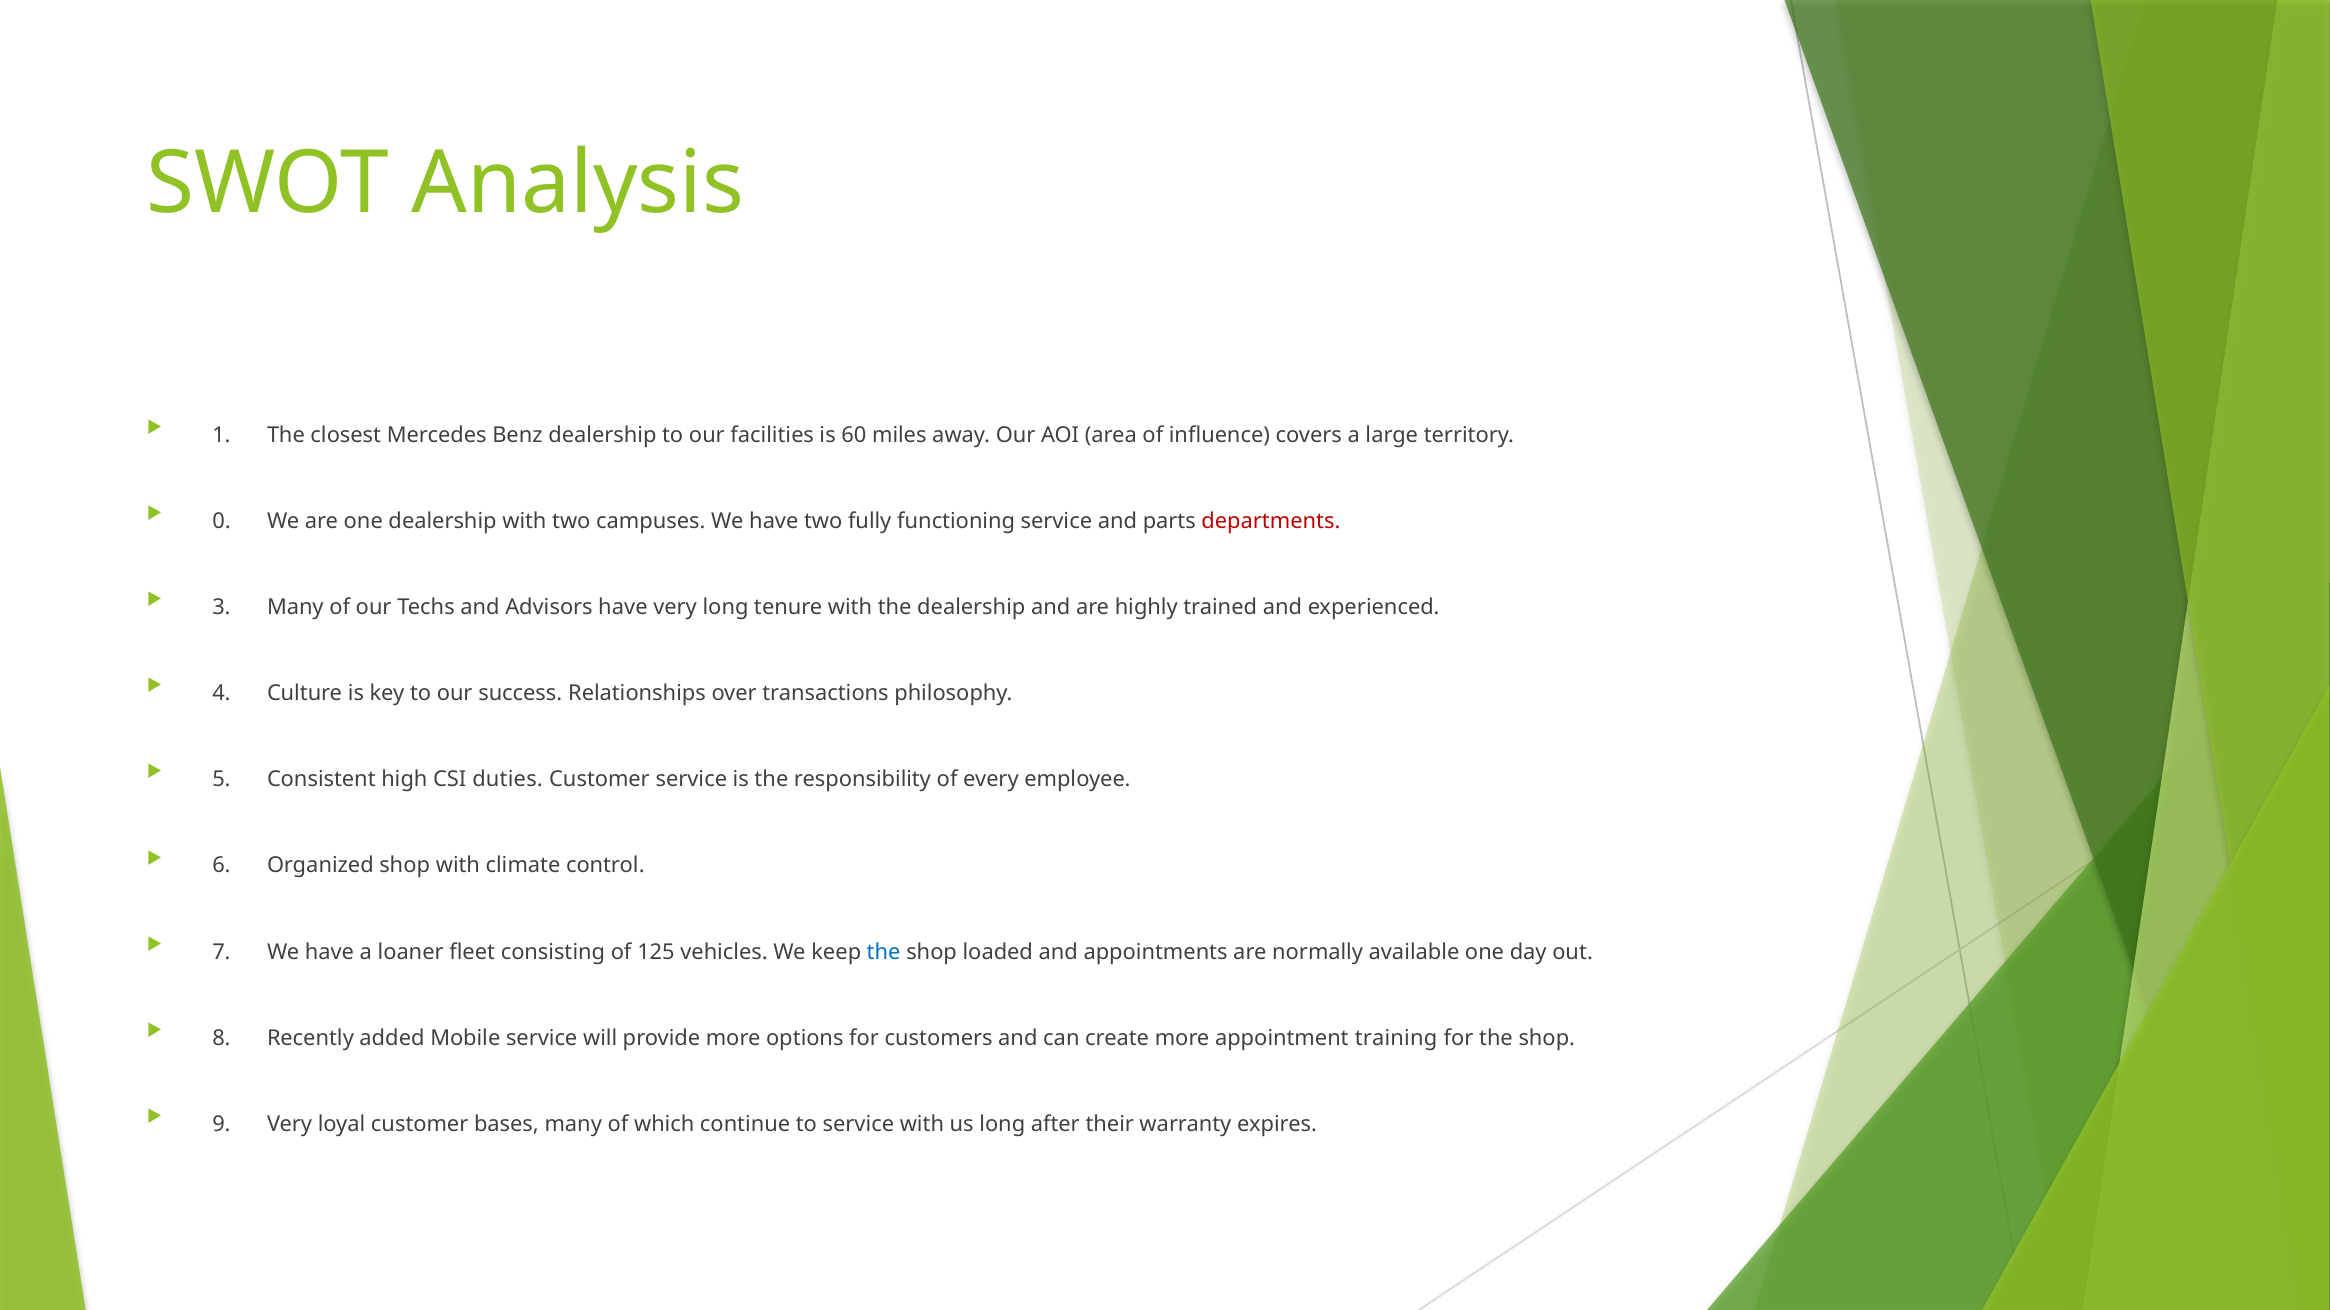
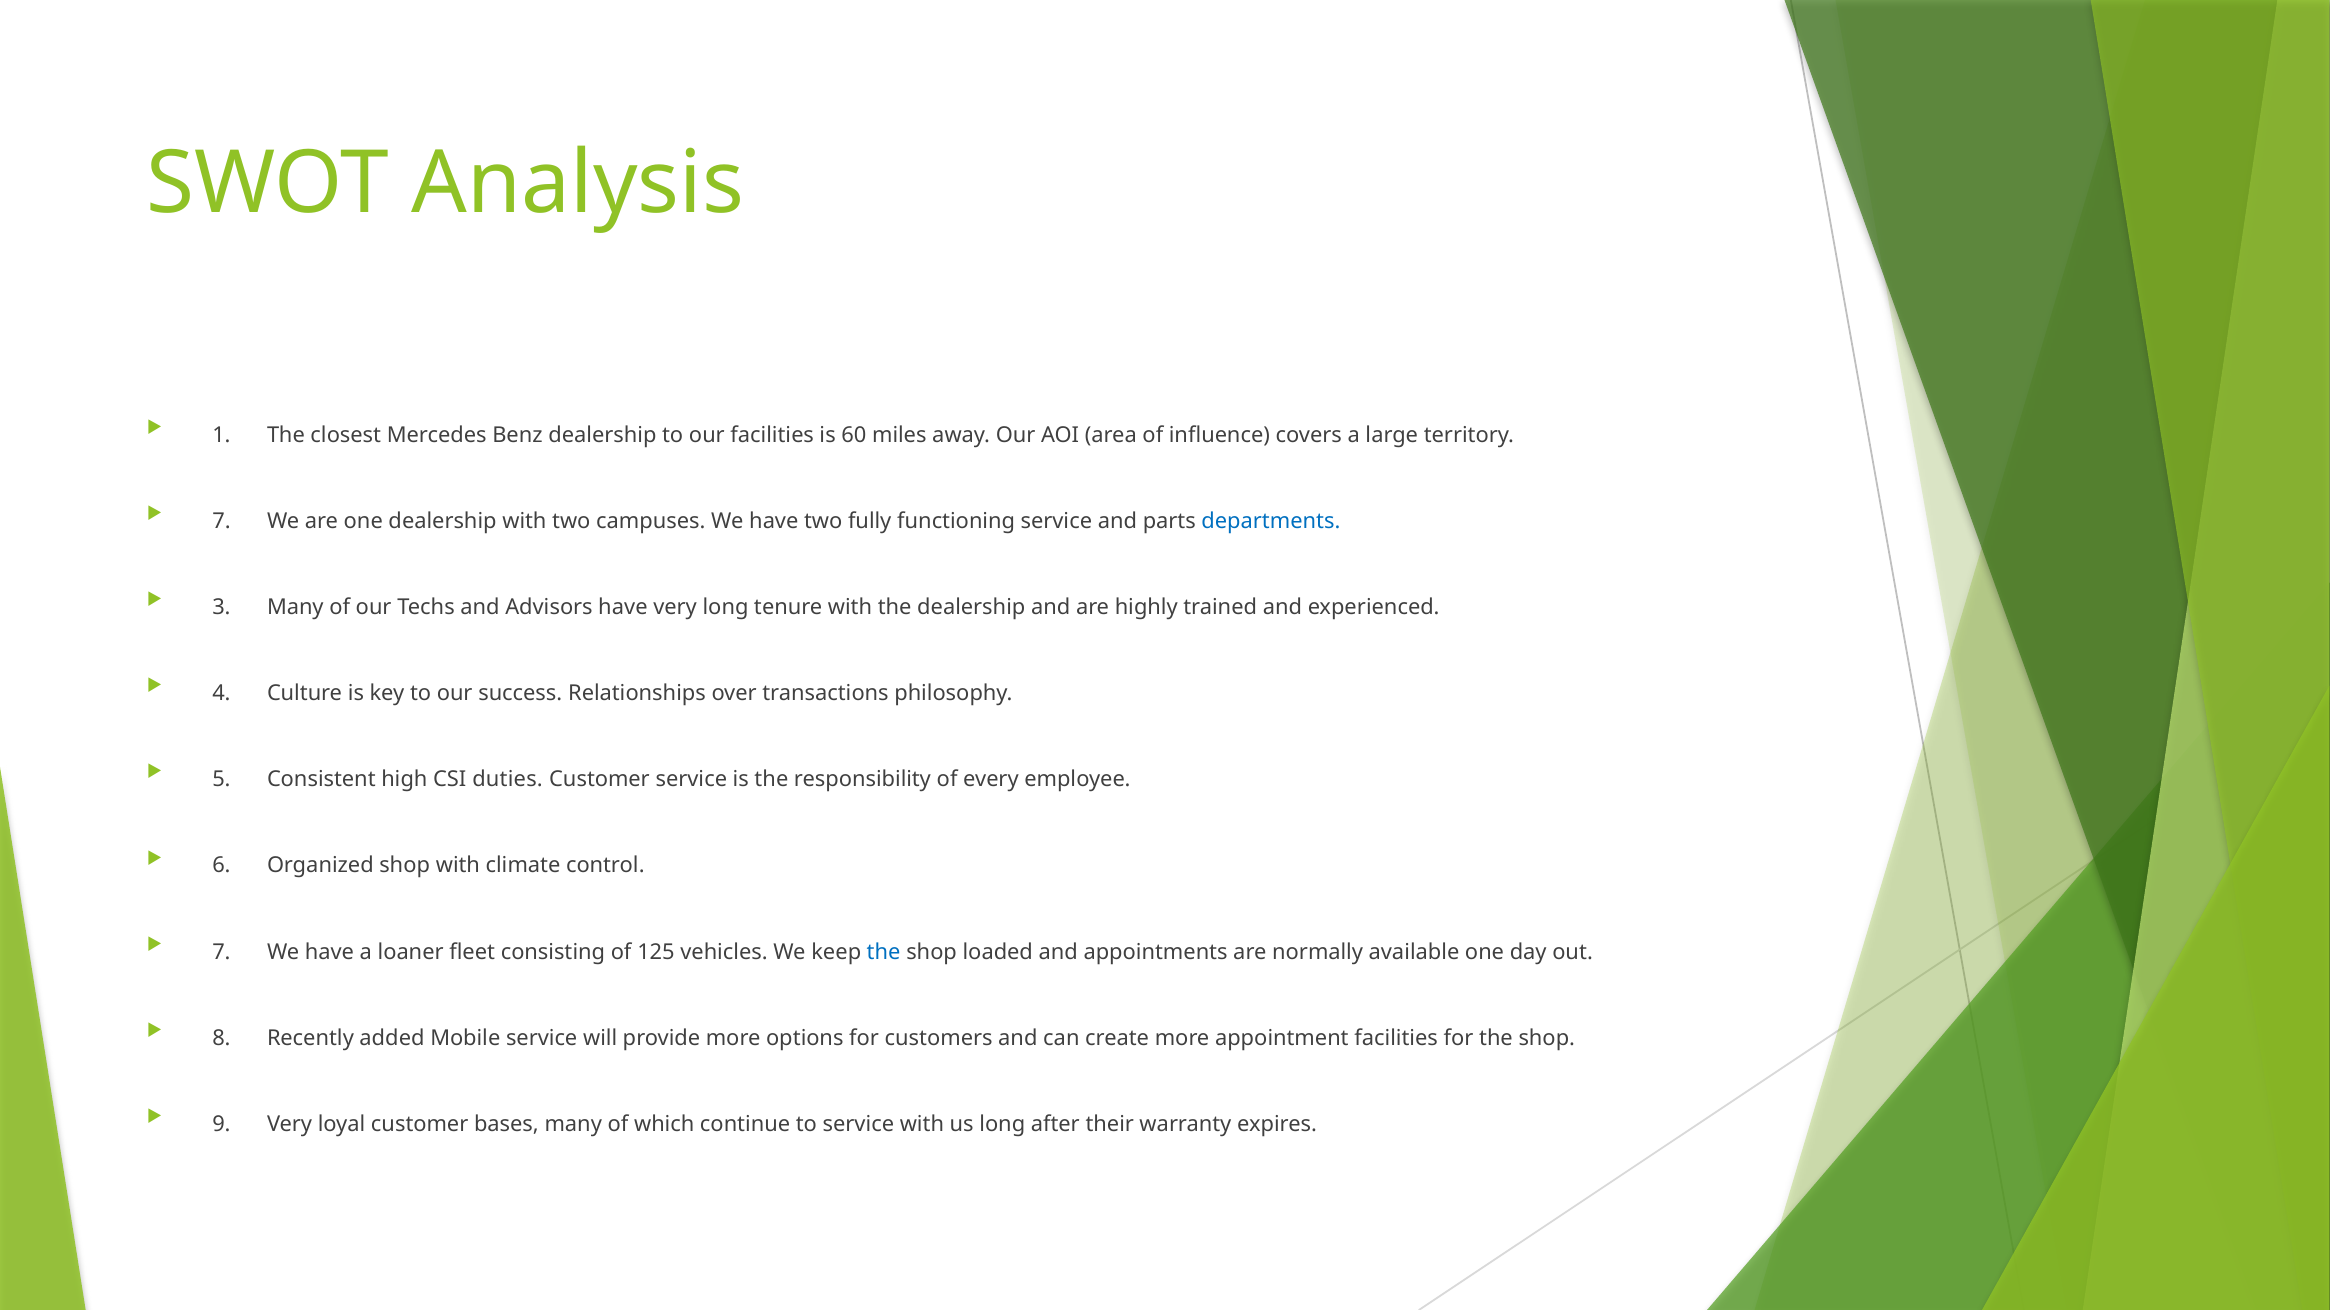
0 at (222, 522): 0 -> 7
departments colour: red -> blue
appointment training: training -> facilities
